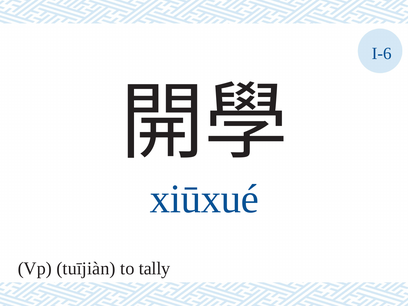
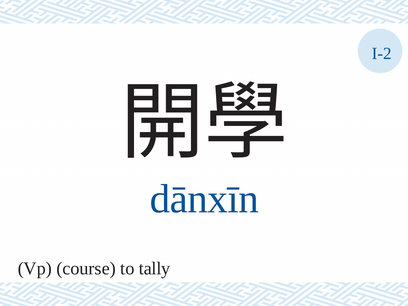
I-6: I-6 -> I-2
xiūxué: xiūxué -> dānxīn
tuījiàn: tuījiàn -> course
